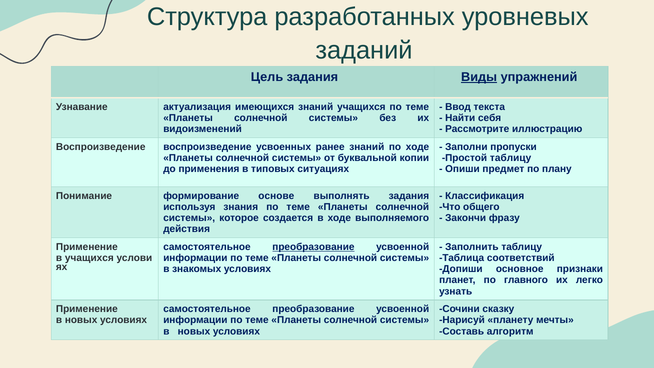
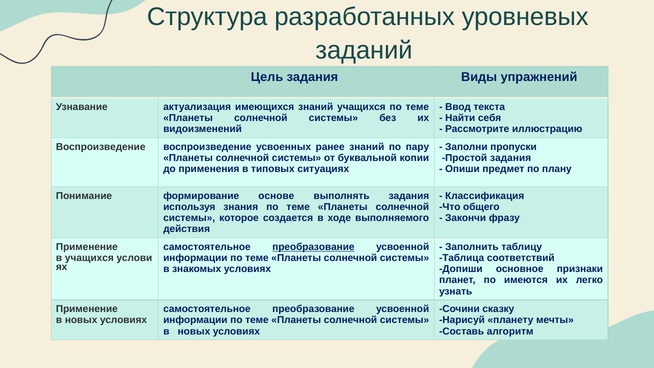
Виды underline: present -> none
по ходе: ходе -> пару
Простой таблицу: таблицу -> задания
главного: главного -> имеются
